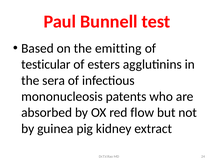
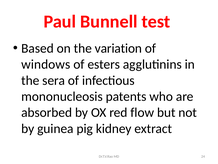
emitting: emitting -> variation
testicular: testicular -> windows
